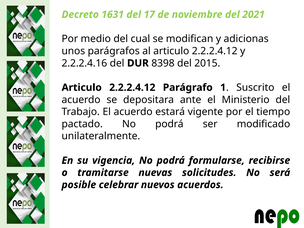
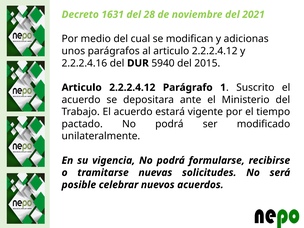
17: 17 -> 28
8398: 8398 -> 5940
